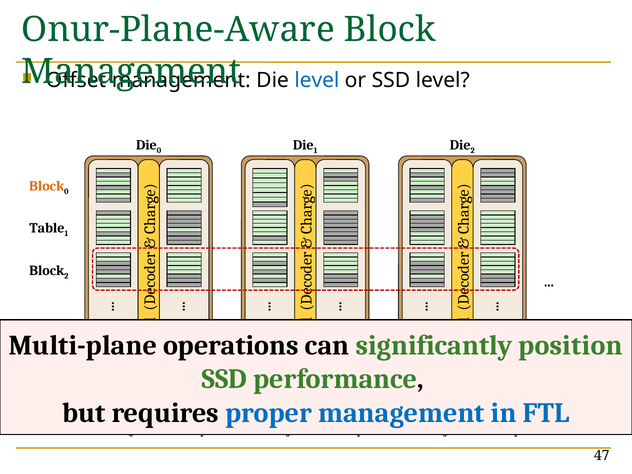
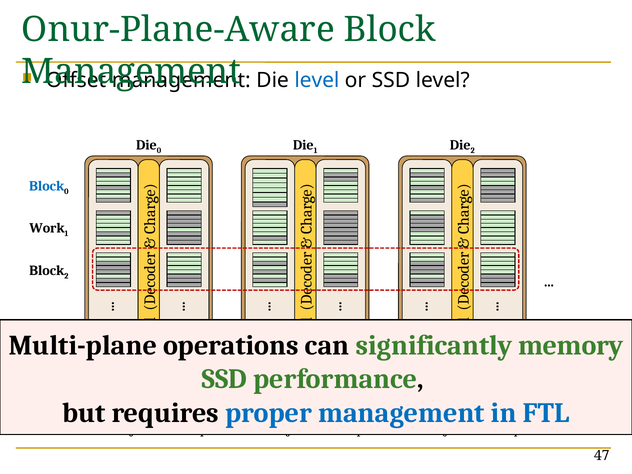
Block at (47, 186) colour: orange -> blue
Table: Table -> Work
position: position -> memory
